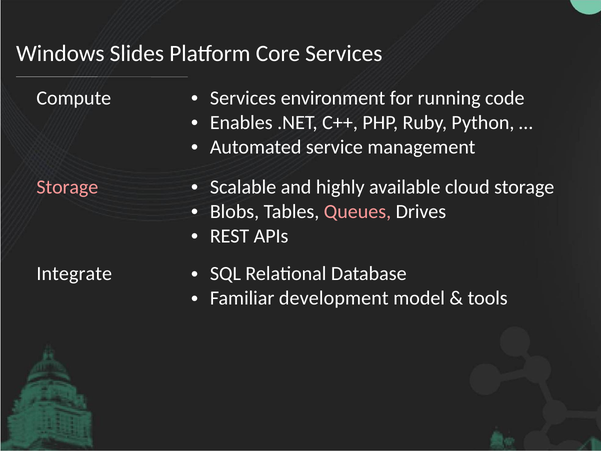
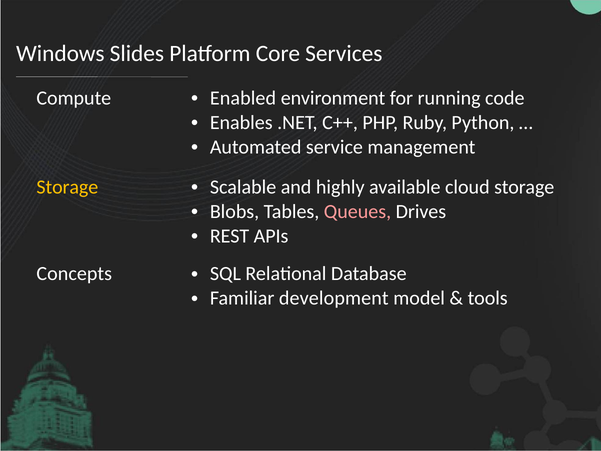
Services at (243, 98): Services -> Enabled
Storage at (67, 187) colour: pink -> yellow
Integrate: Integrate -> Concepts
